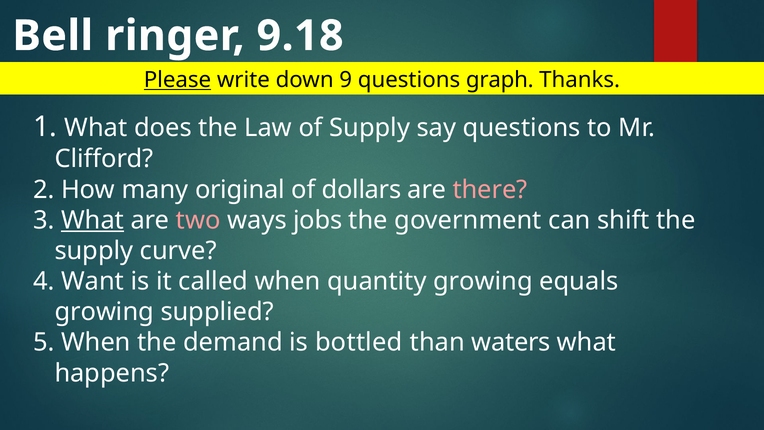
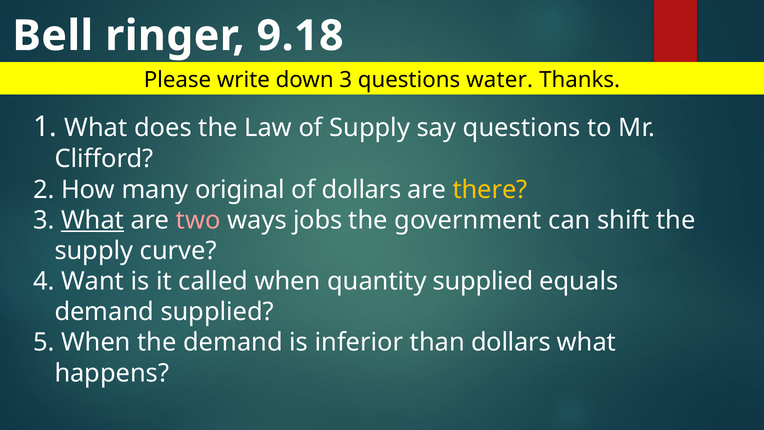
Please underline: present -> none
down 9: 9 -> 3
graph: graph -> water
there colour: pink -> yellow
quantity growing: growing -> supplied
growing at (104, 312): growing -> demand
bottled: bottled -> inferior
than waters: waters -> dollars
